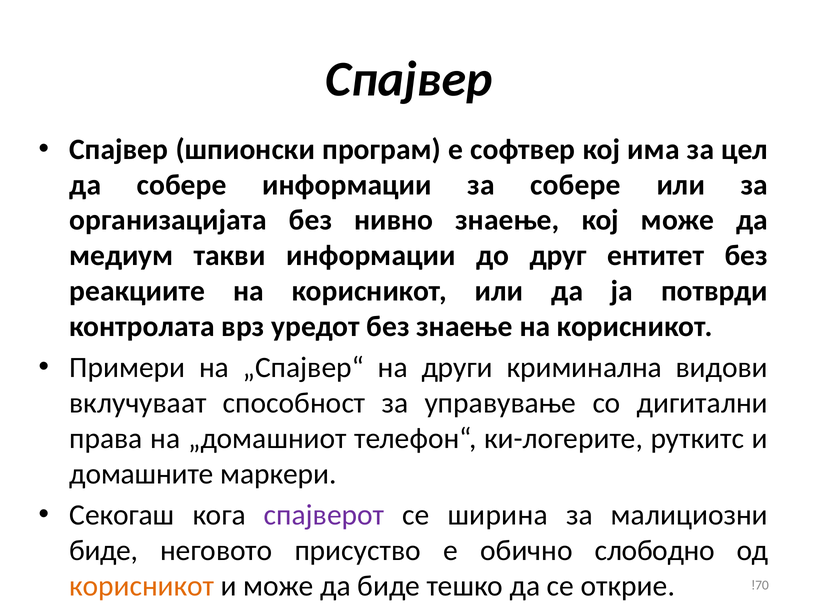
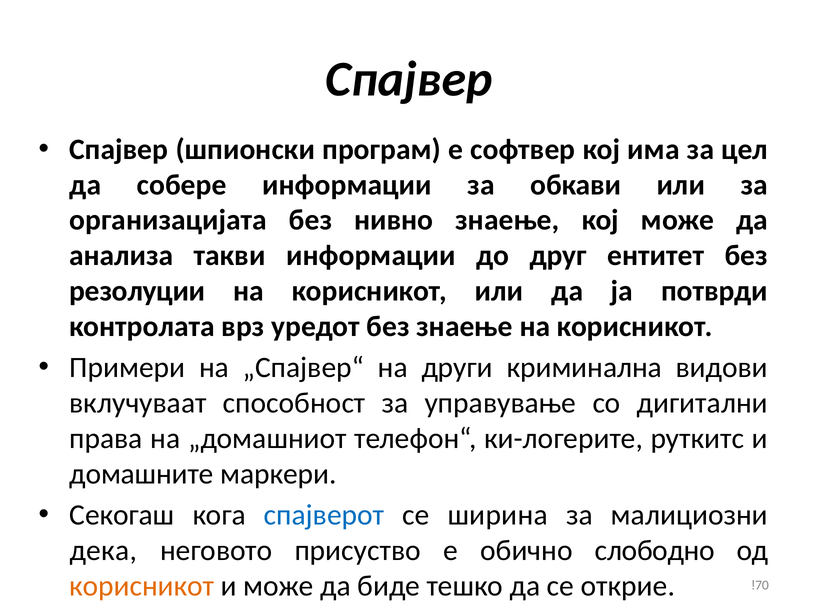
за собере: собере -> обкави
медиум: медиум -> анализа
реакциите: реакциите -> резолуции
спајверот colour: purple -> blue
биде at (104, 551): биде -> дека
